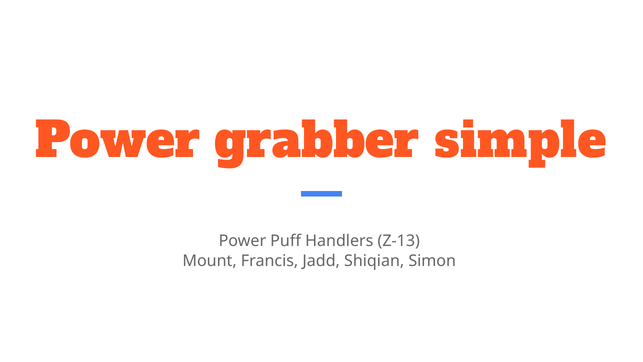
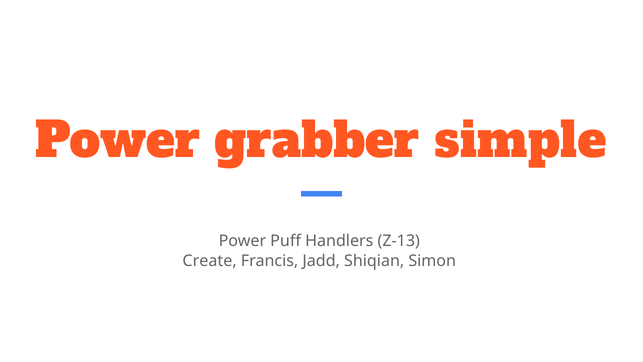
Mount: Mount -> Create
